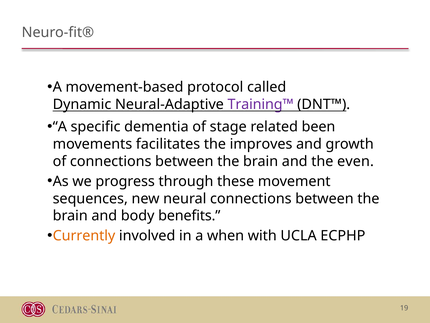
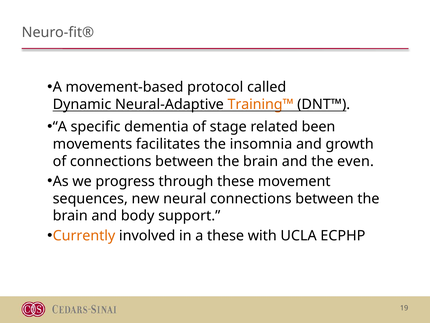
Training™ colour: purple -> orange
improves: improves -> insomnia
benefits: benefits -> support
a when: when -> these
